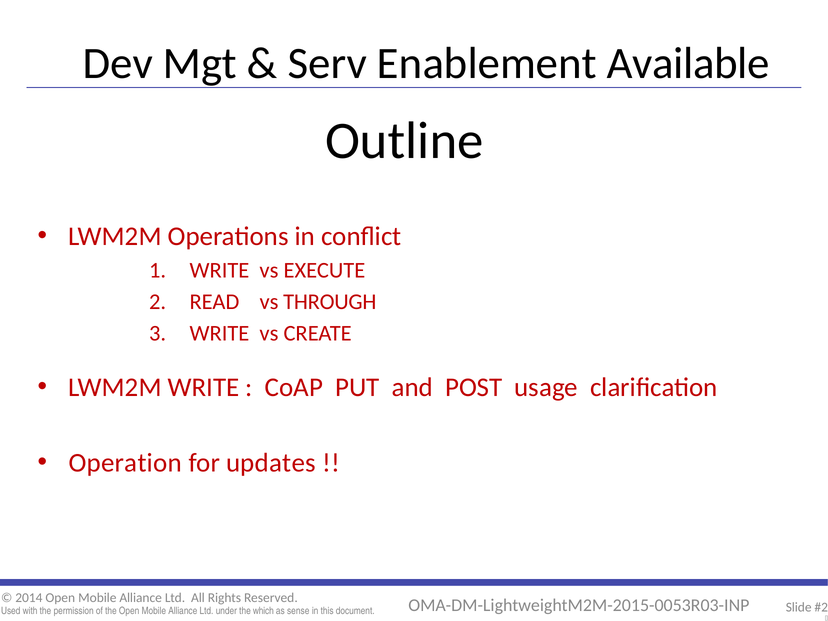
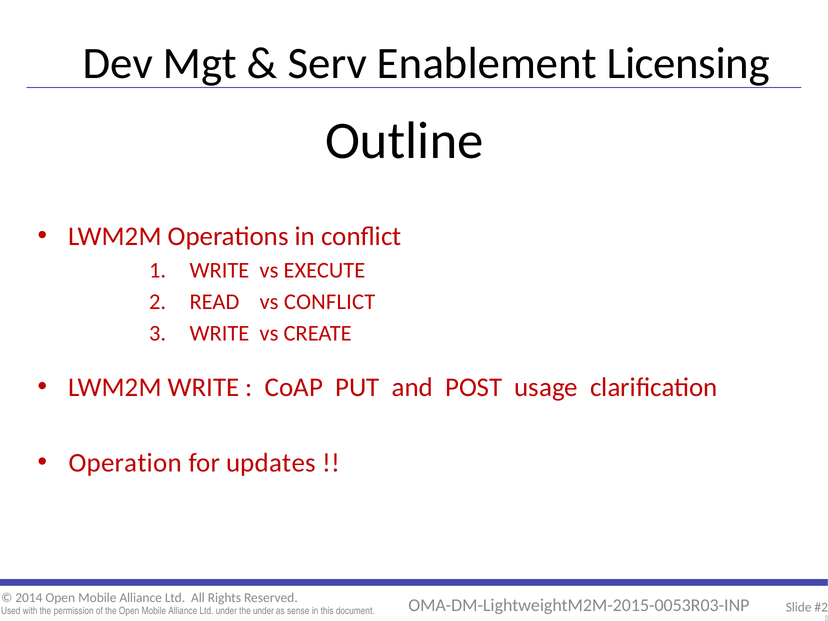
Available: Available -> Licensing
vs THROUGH: THROUGH -> CONFLICT
the which: which -> under
